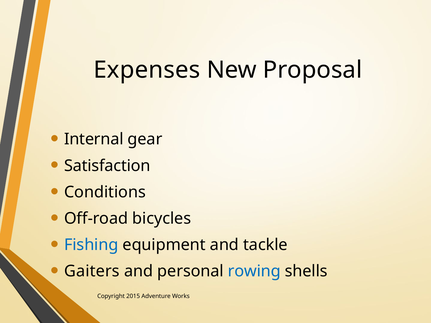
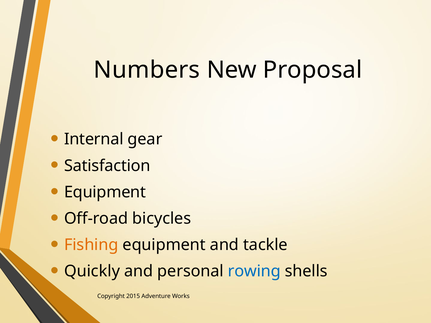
Expenses: Expenses -> Numbers
Conditions at (105, 192): Conditions -> Equipment
Fishing colour: blue -> orange
Gaiters: Gaiters -> Quickly
